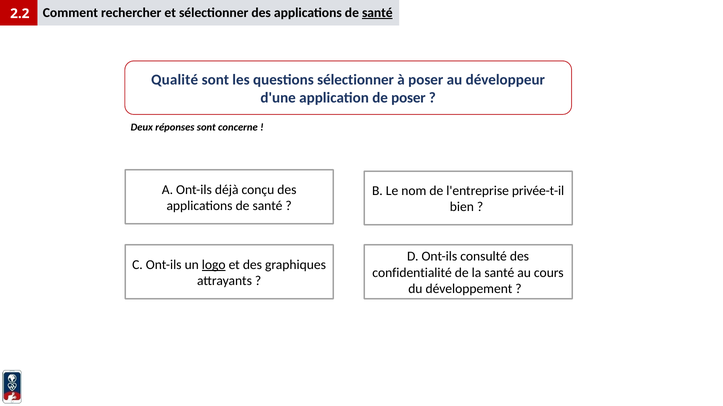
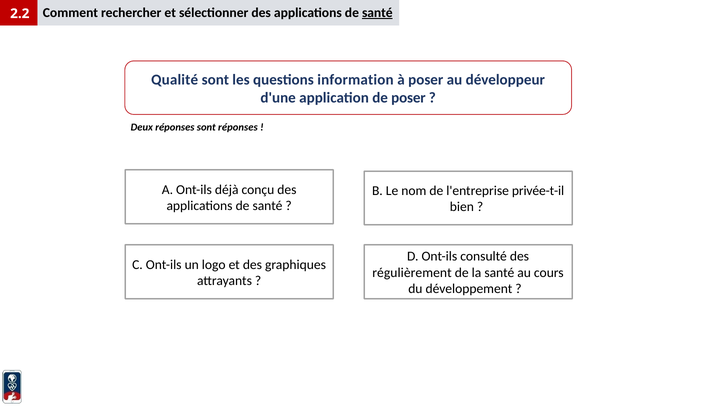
questions sélectionner: sélectionner -> information
sont concerne: concerne -> réponses
logo underline: present -> none
confidentialité: confidentialité -> régulièrement
